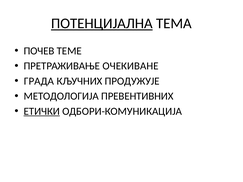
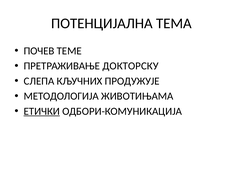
ПОТЕНЦИЈАЛНА underline: present -> none
ОЧЕКИВАНЕ: ОЧЕКИВАНЕ -> ДОКТОРСКУ
ГРАДА: ГРАДА -> СЛЕПА
ПРЕВЕНТИВНИХ: ПРЕВЕНТИВНИХ -> ЖИВОТИЊАМА
